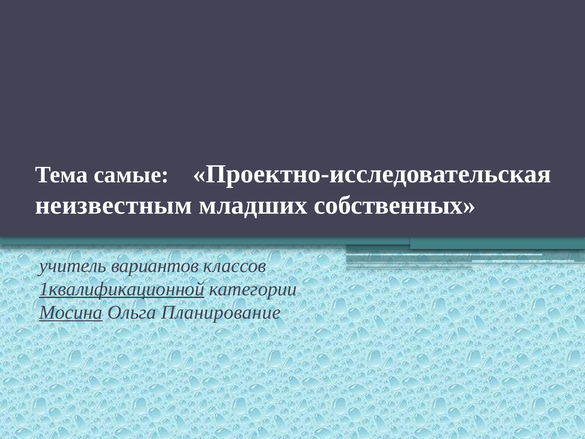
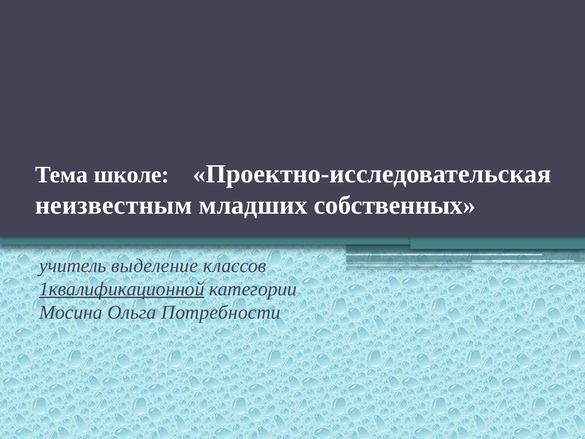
самые: самые -> школе
вариантов: вариантов -> выделение
Мосина underline: present -> none
Планирование: Планирование -> Потребности
